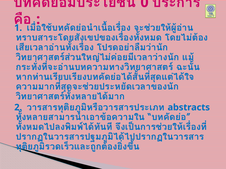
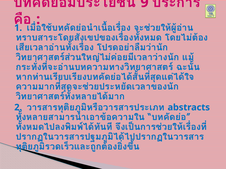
0: 0 -> 9
